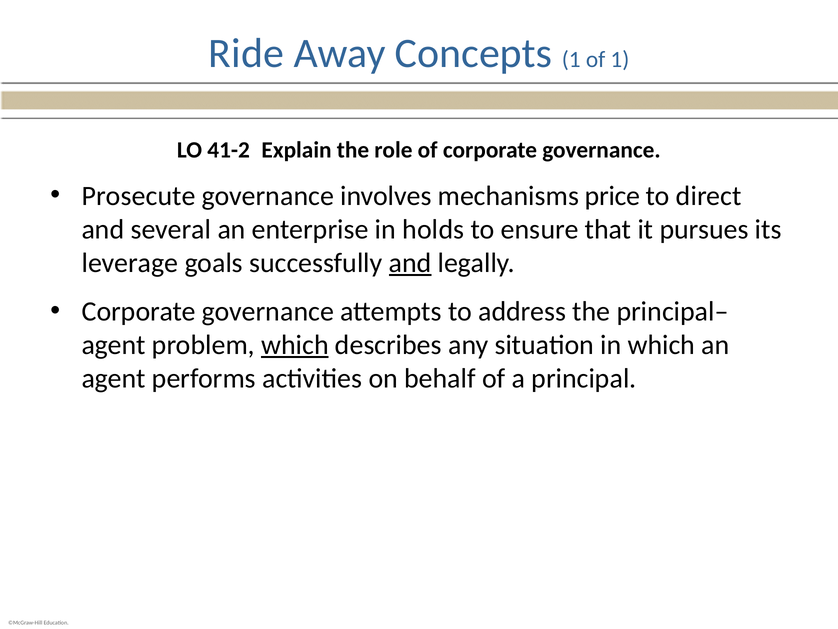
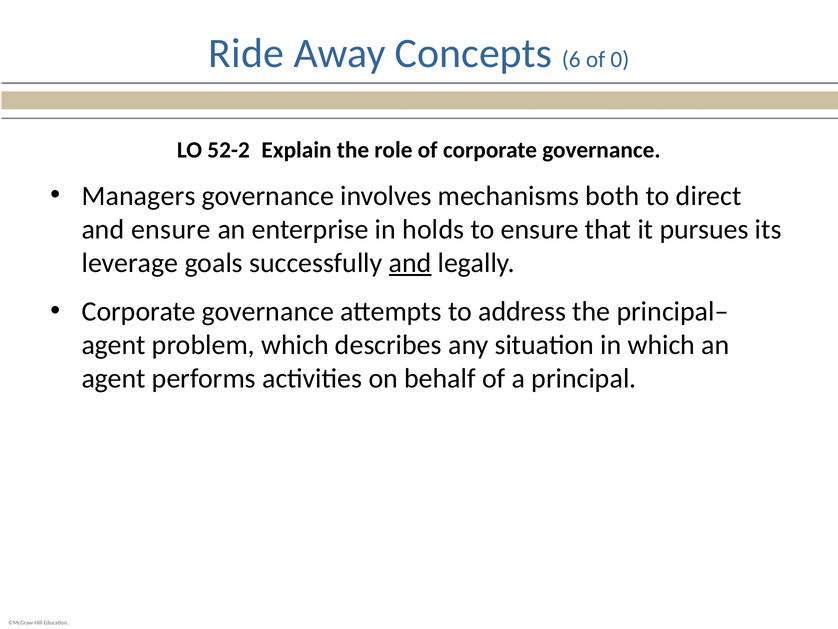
Concepts 1: 1 -> 6
of 1: 1 -> 0
41-2: 41-2 -> 52-2
Prosecute: Prosecute -> Managers
price: price -> both
and several: several -> ensure
which at (295, 345) underline: present -> none
